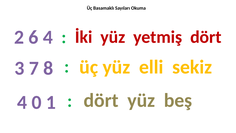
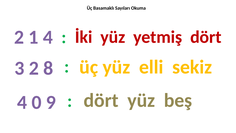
6: 6 -> 1
3 7: 7 -> 2
1: 1 -> 9
